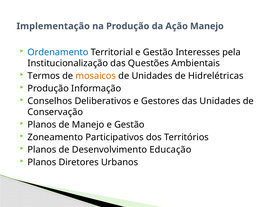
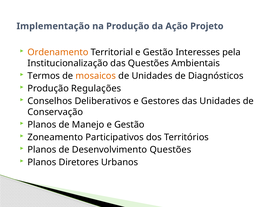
Ação Manejo: Manejo -> Projeto
Ordenamento colour: blue -> orange
Hidrelétricas: Hidrelétricas -> Diagnósticos
Informação: Informação -> Regulações
Desenvolvimento Educação: Educação -> Questões
